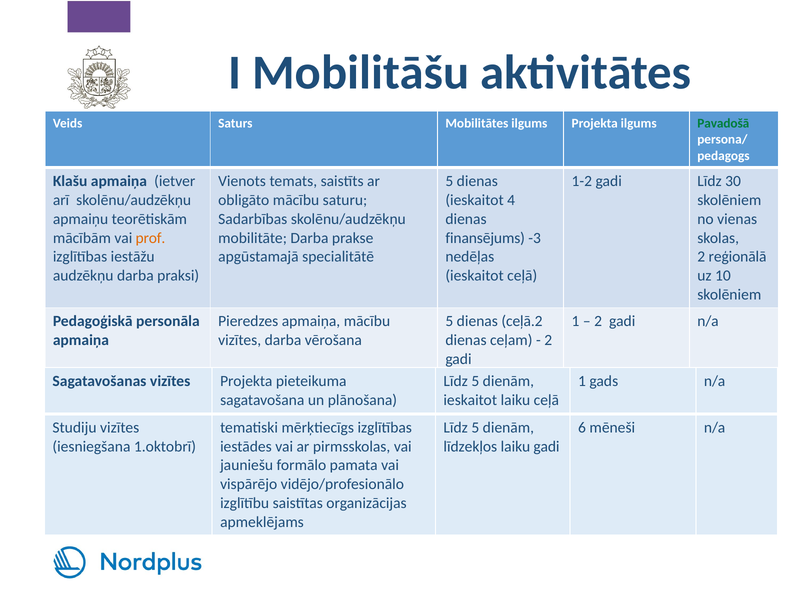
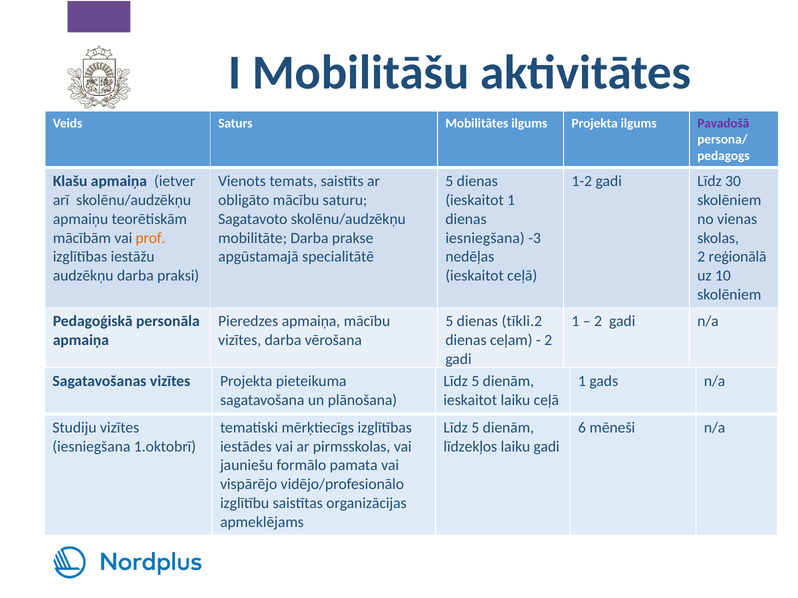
Pavadošā colour: green -> purple
ieskaitot 4: 4 -> 1
Sadarbības: Sadarbības -> Sagatavoto
finansējums at (485, 238): finansējums -> iesniegšana
ceļā.2: ceļā.2 -> tīkli.2
